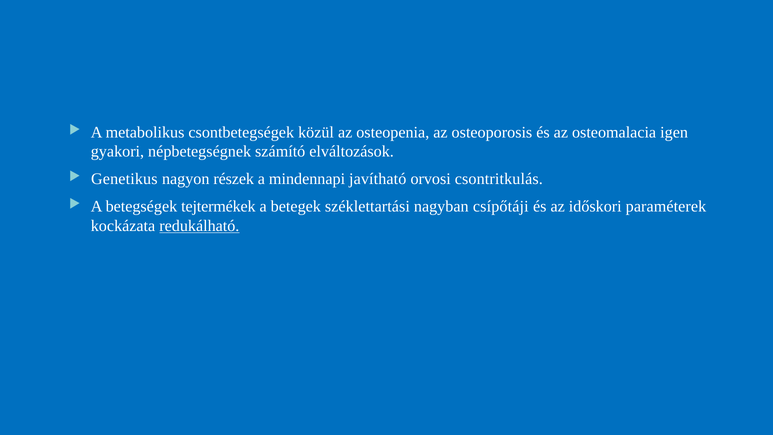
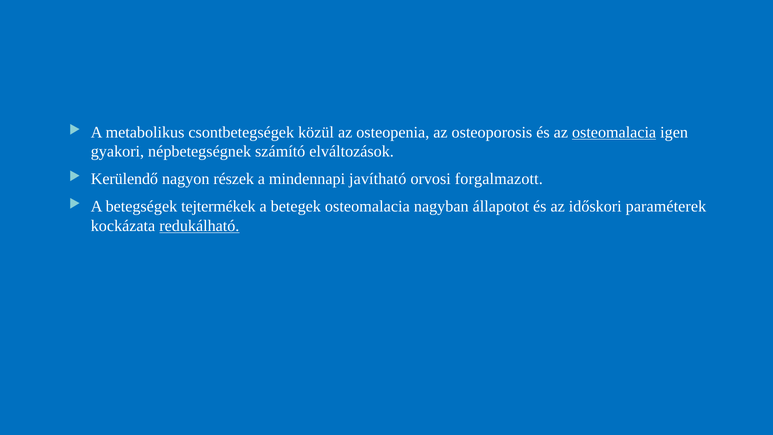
osteomalacia at (614, 132) underline: none -> present
Genetikus: Genetikus -> Kerülendő
csontritkulás: csontritkulás -> forgalmazott
betegek széklettartási: széklettartási -> osteomalacia
csípőtáji: csípőtáji -> állapotot
